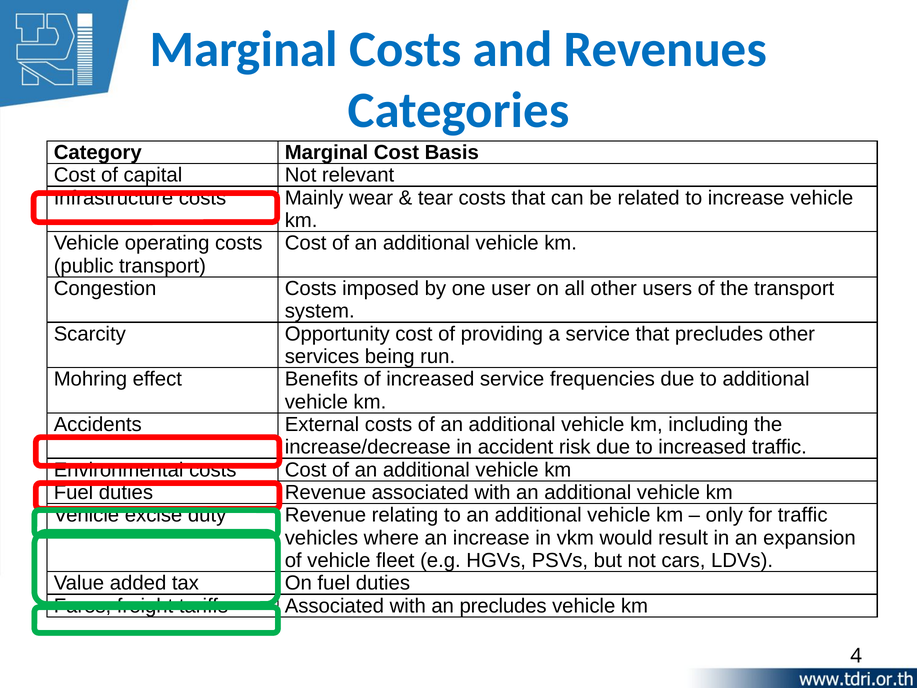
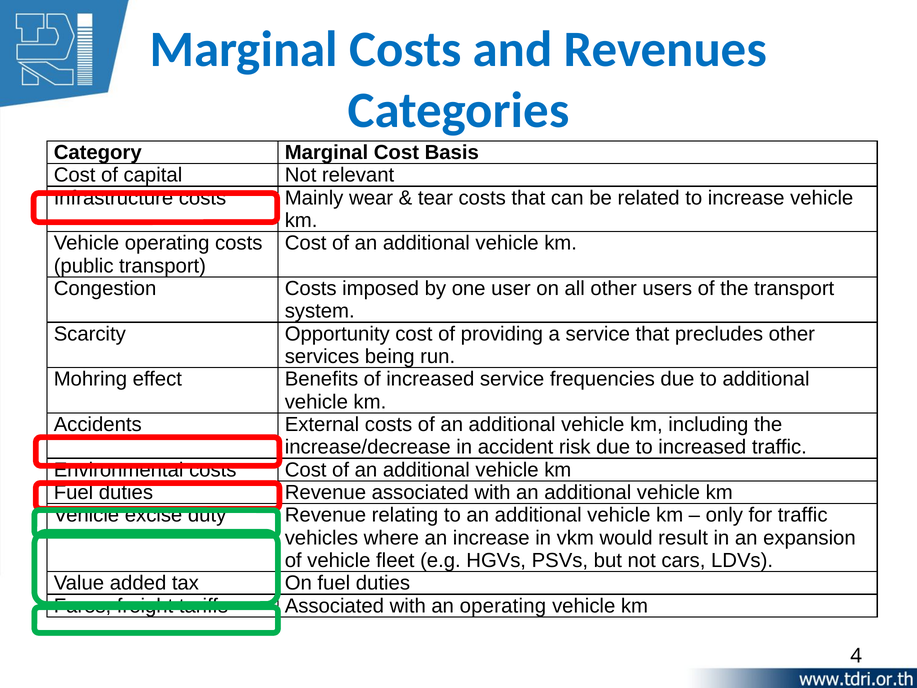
an precludes: precludes -> operating
